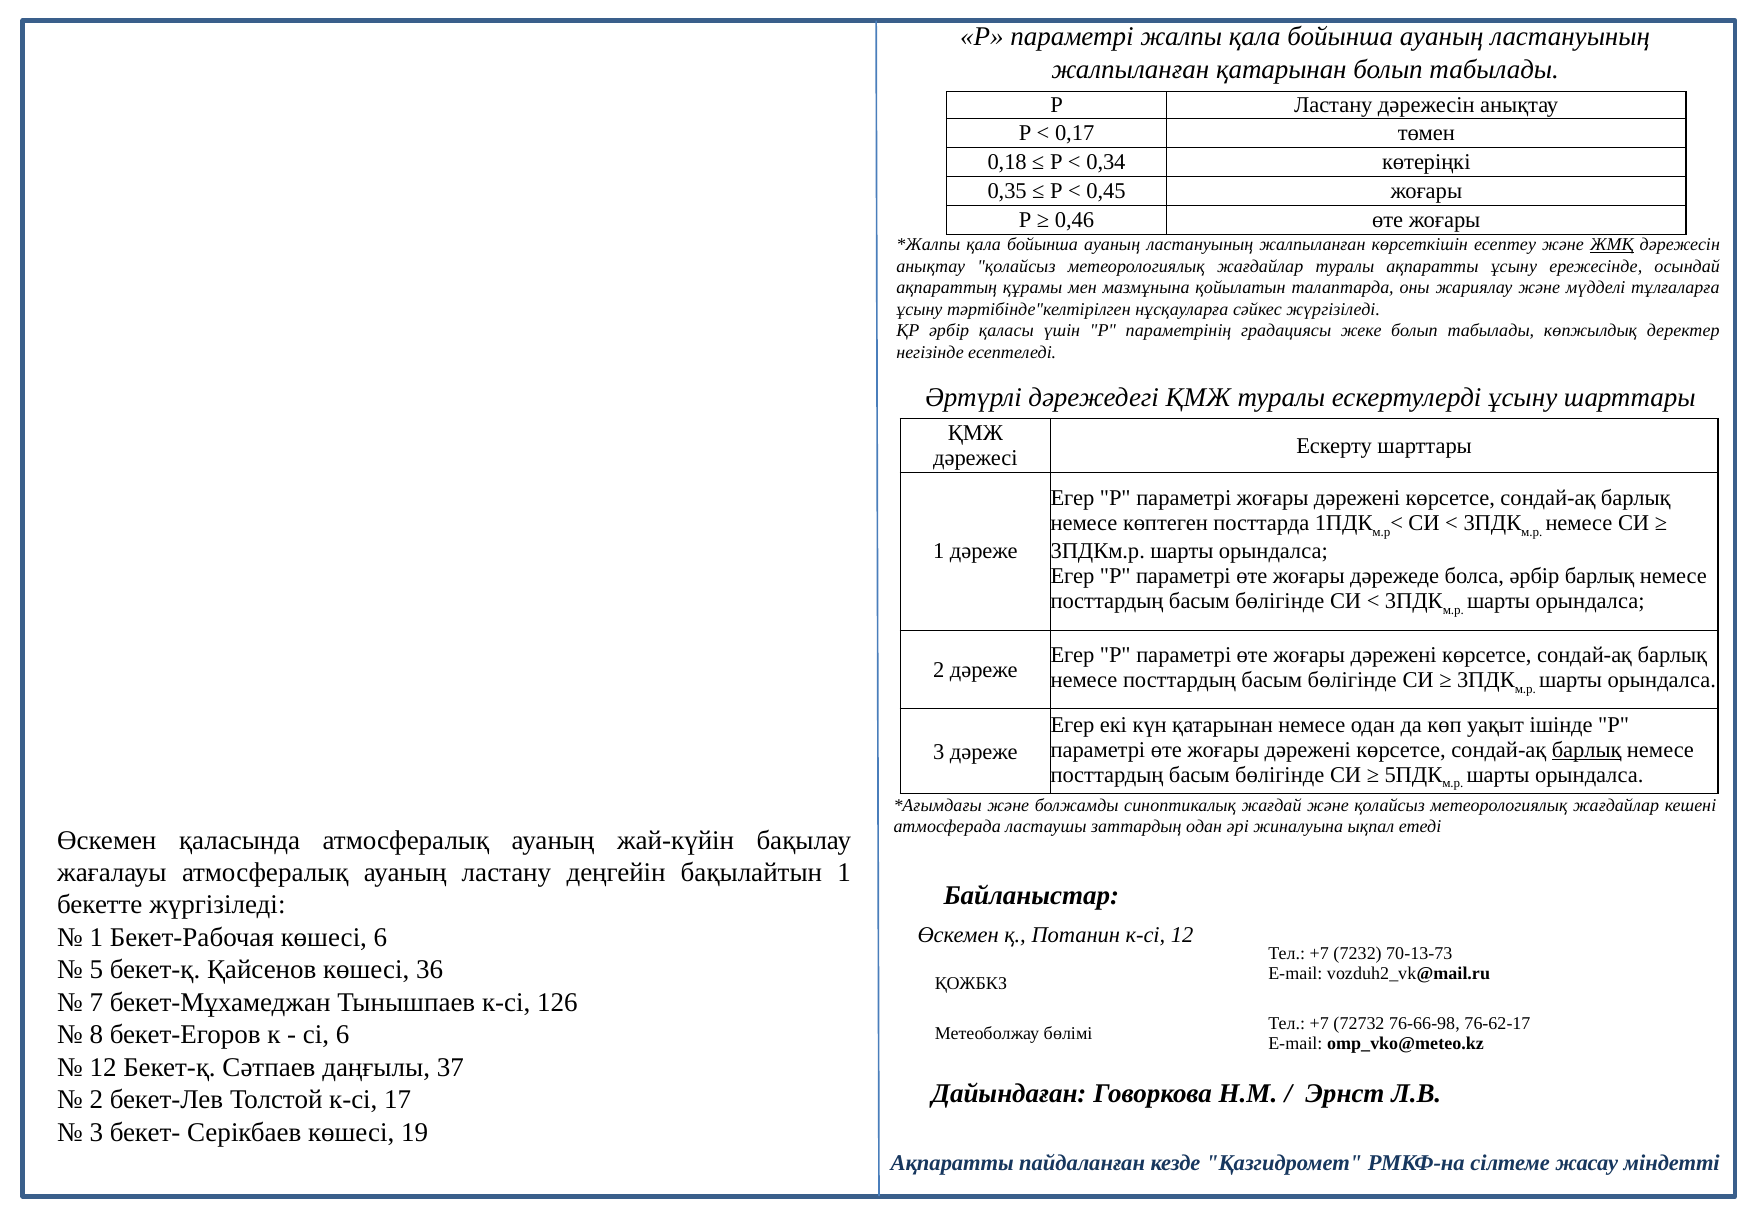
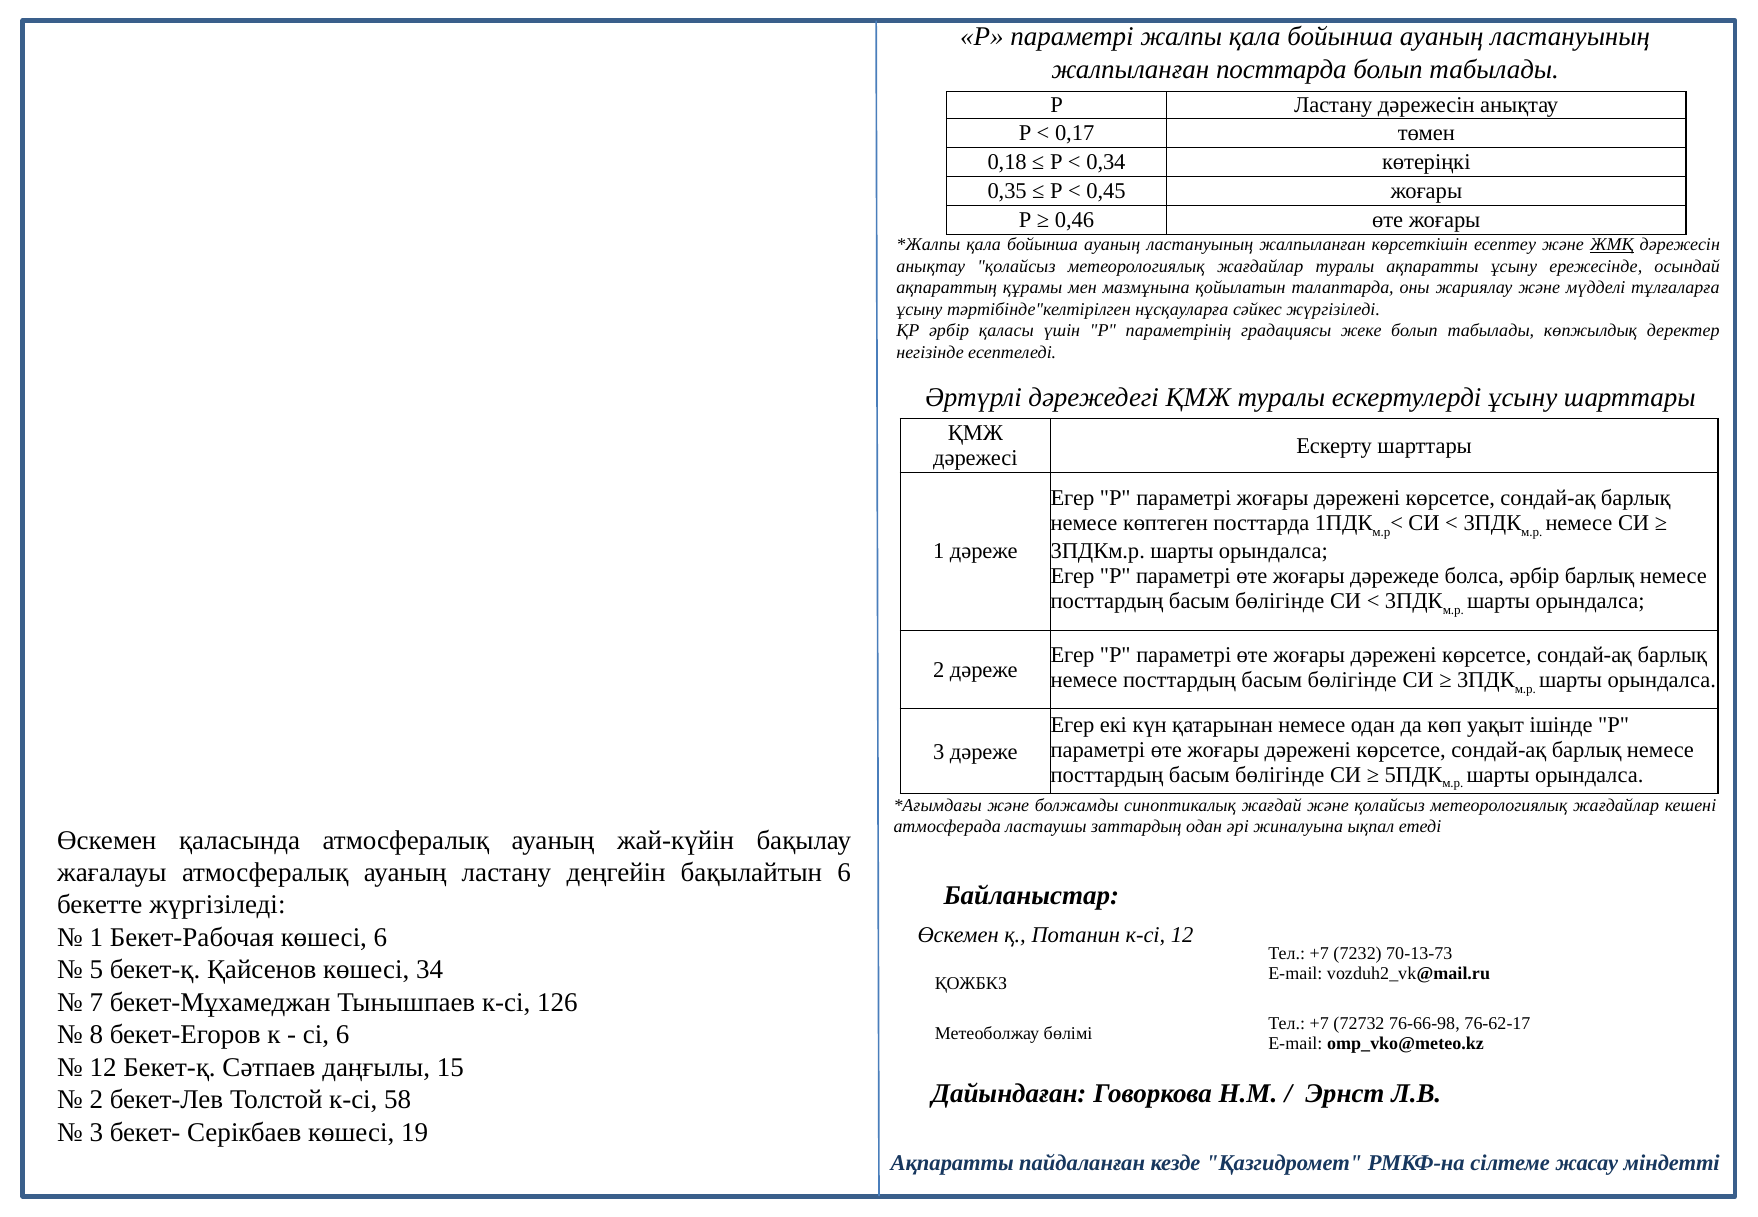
жалпыланған қатарынан: қатарынан -> посттарда
барлық at (1587, 750) underline: present -> none
бақылайтын 1: 1 -> 6
36: 36 -> 34
37: 37 -> 15
17: 17 -> 58
